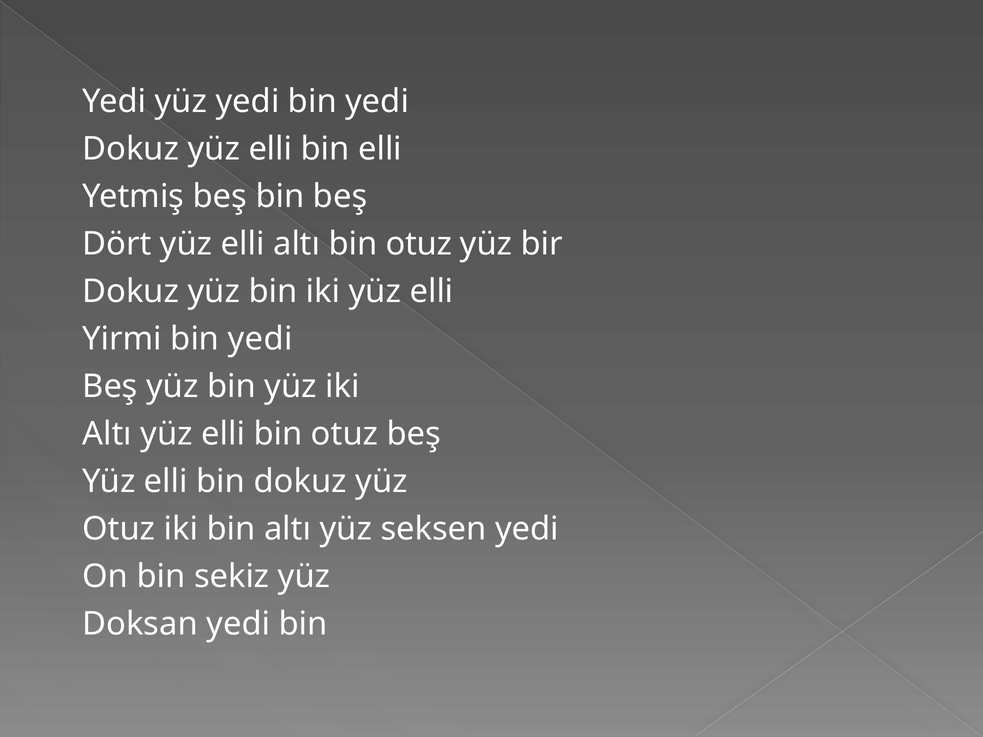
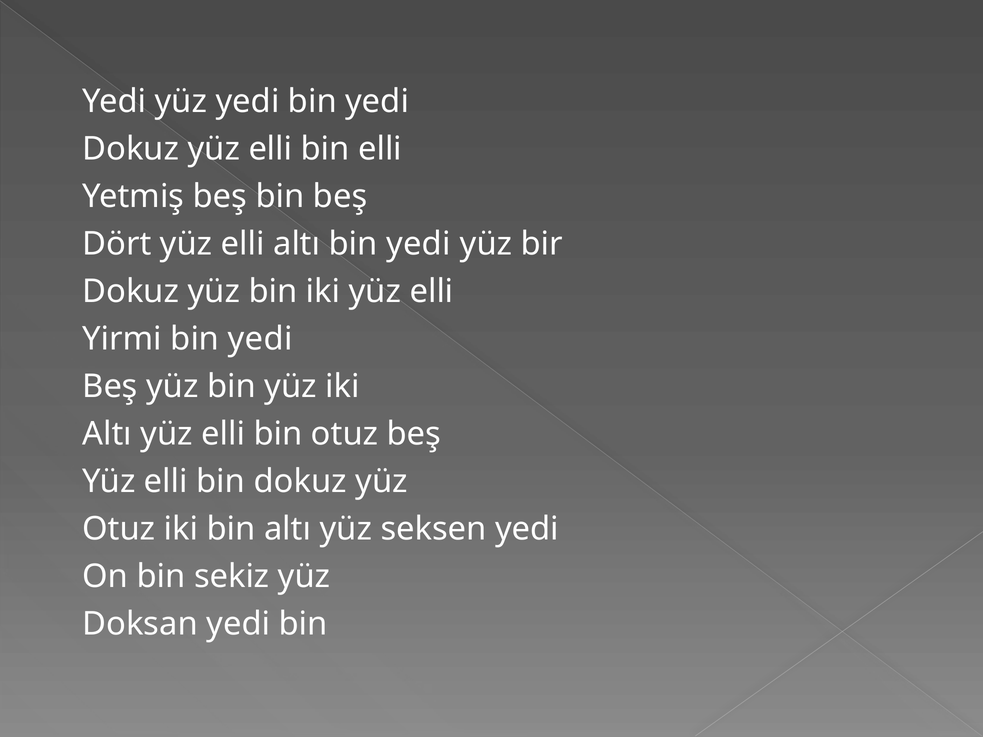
altı bin otuz: otuz -> yedi
